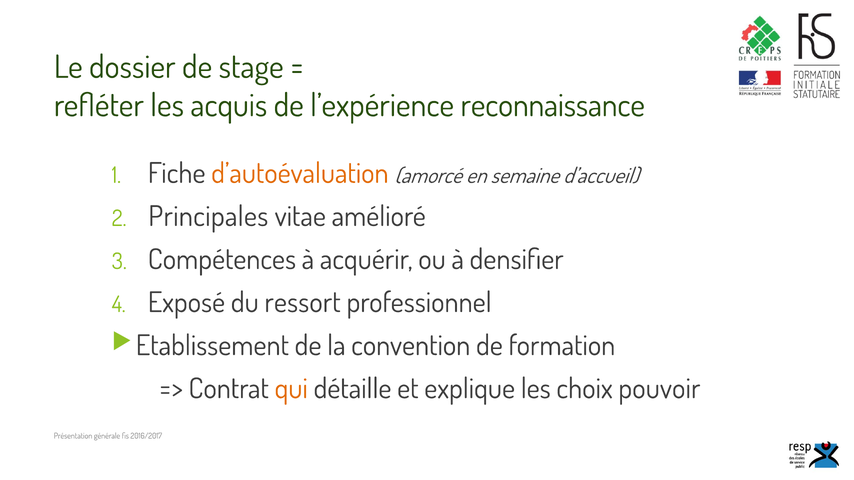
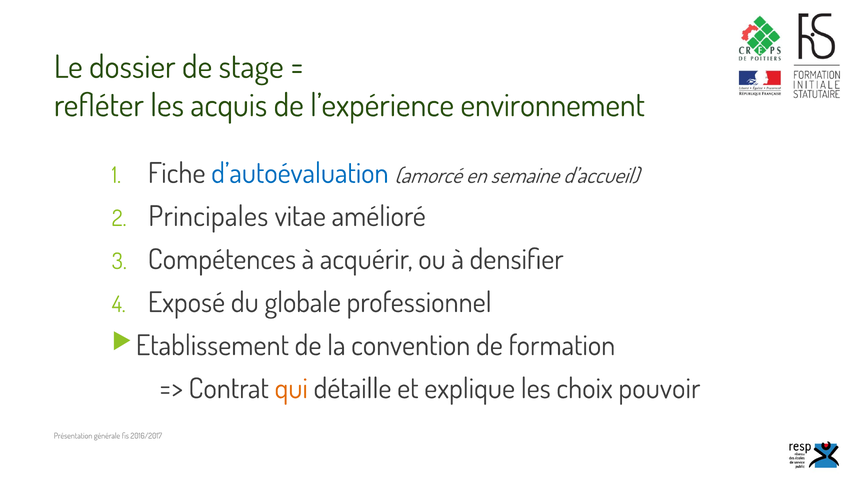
reconnaissance: reconnaissance -> environnement
d’autoévaluation colour: orange -> blue
ressort: ressort -> globale
